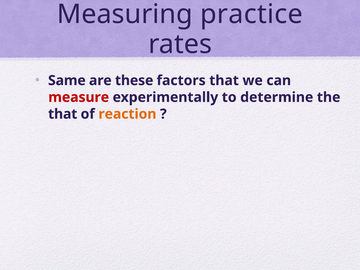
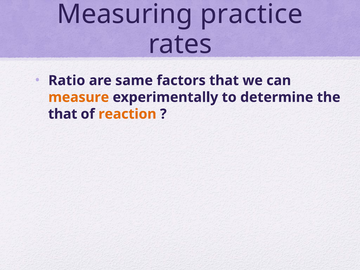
Same: Same -> Ratio
these: these -> same
measure colour: red -> orange
